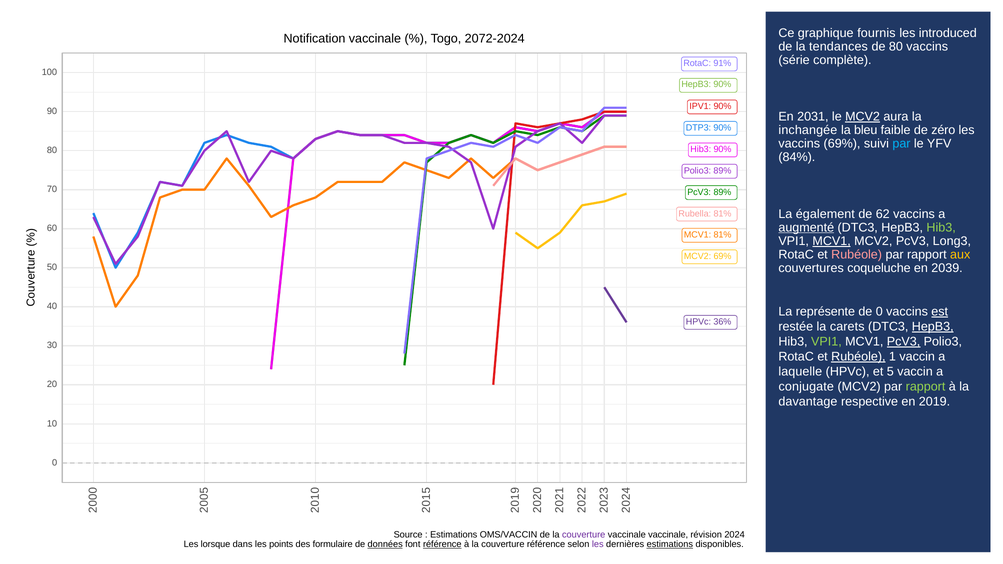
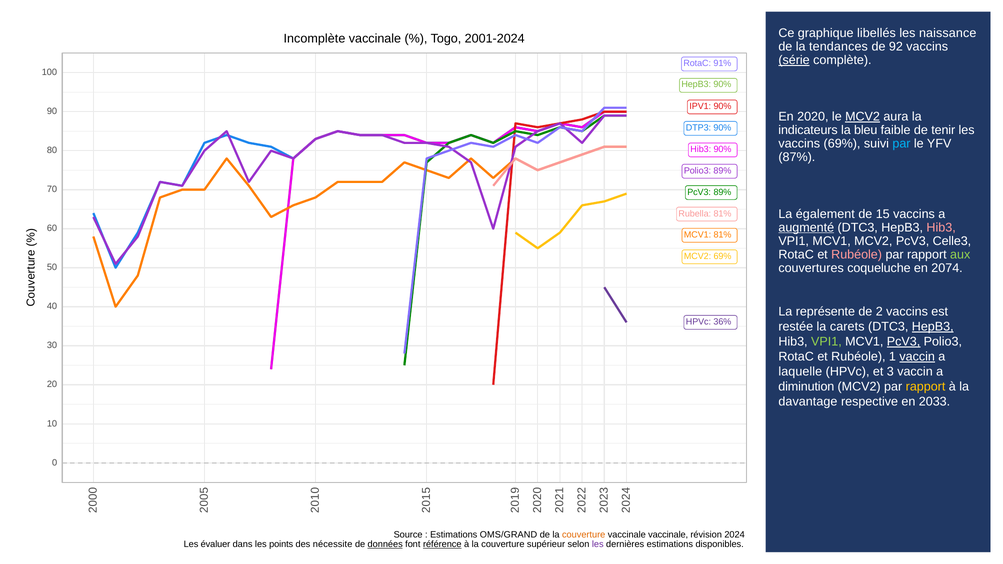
fournis: fournis -> libellés
introduced: introduced -> naissance
Notification: Notification -> Incomplète
2072-2024: 2072-2024 -> 2001-2024
de 80: 80 -> 92
série underline: none -> present
2031: 2031 -> 2020
inchangée: inchangée -> indicateurs
zéro: zéro -> tenir
84%: 84% -> 87%
62: 62 -> 15
Hib3 at (941, 228) colour: light green -> pink
MCV1 at (832, 241) underline: present -> none
Long3: Long3 -> Celle3
aux colour: yellow -> light green
2039: 2039 -> 2074
de 0: 0 -> 2
est underline: present -> none
Rubéole at (858, 357) underline: present -> none
vaccin at (917, 357) underline: none -> present
et 5: 5 -> 3
conjugate: conjugate -> diminution
rapport at (926, 387) colour: light green -> yellow
2019: 2019 -> 2033
OMS/VACCIN: OMS/VACCIN -> OMS/GRAND
couverture at (584, 535) colour: purple -> orange
lorsque: lorsque -> évaluer
formulaire: formulaire -> nécessite
couverture référence: référence -> supérieur
estimations at (670, 544) underline: present -> none
